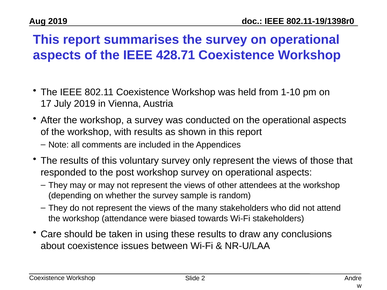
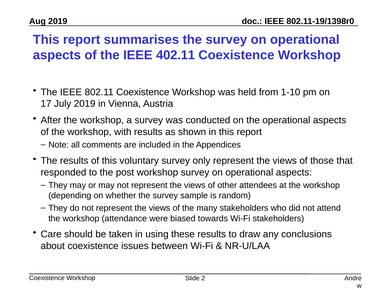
428.71: 428.71 -> 402.11
